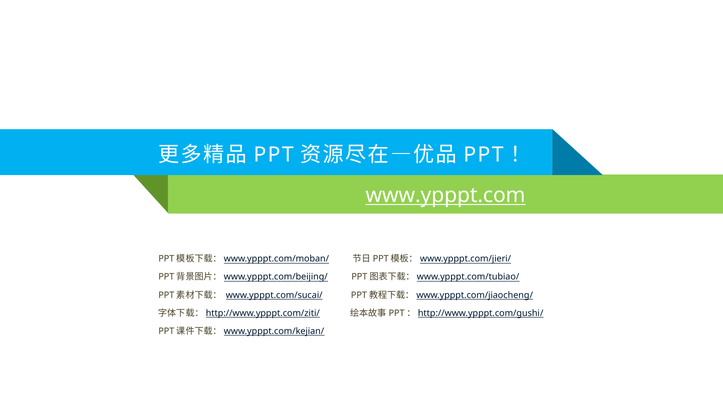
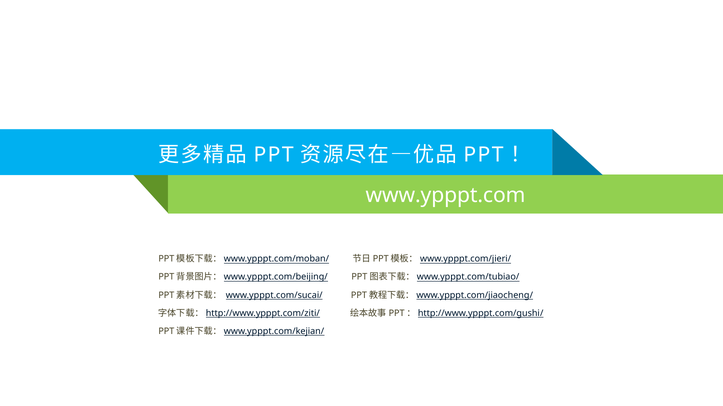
www.ypppt.com underline: present -> none
